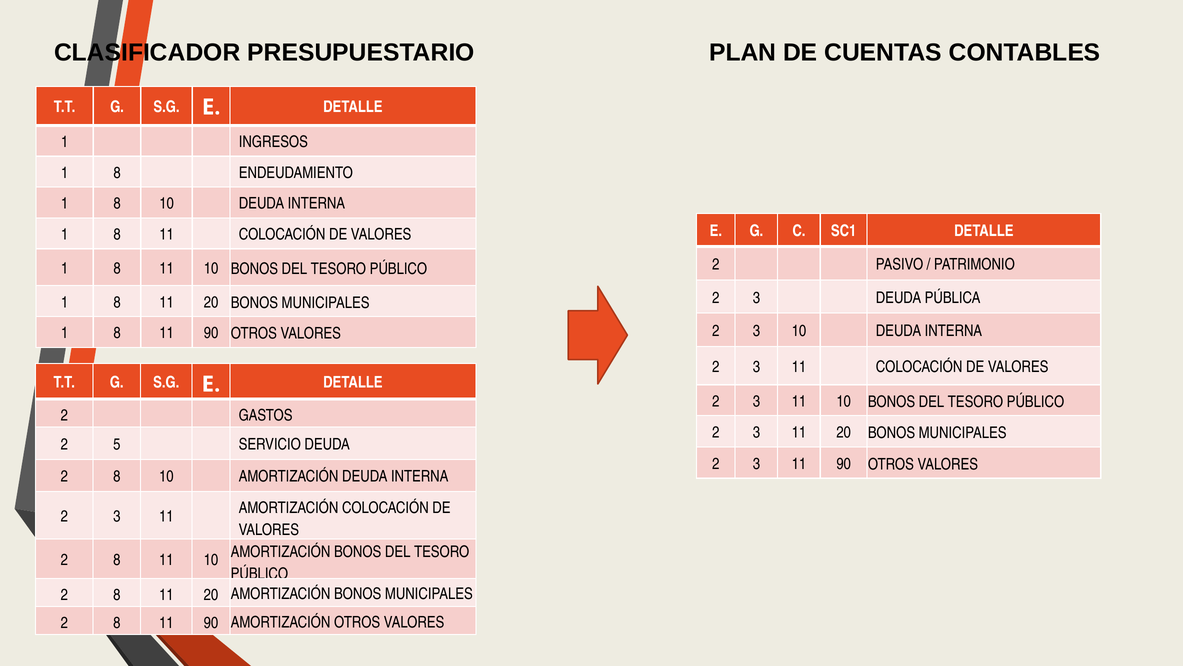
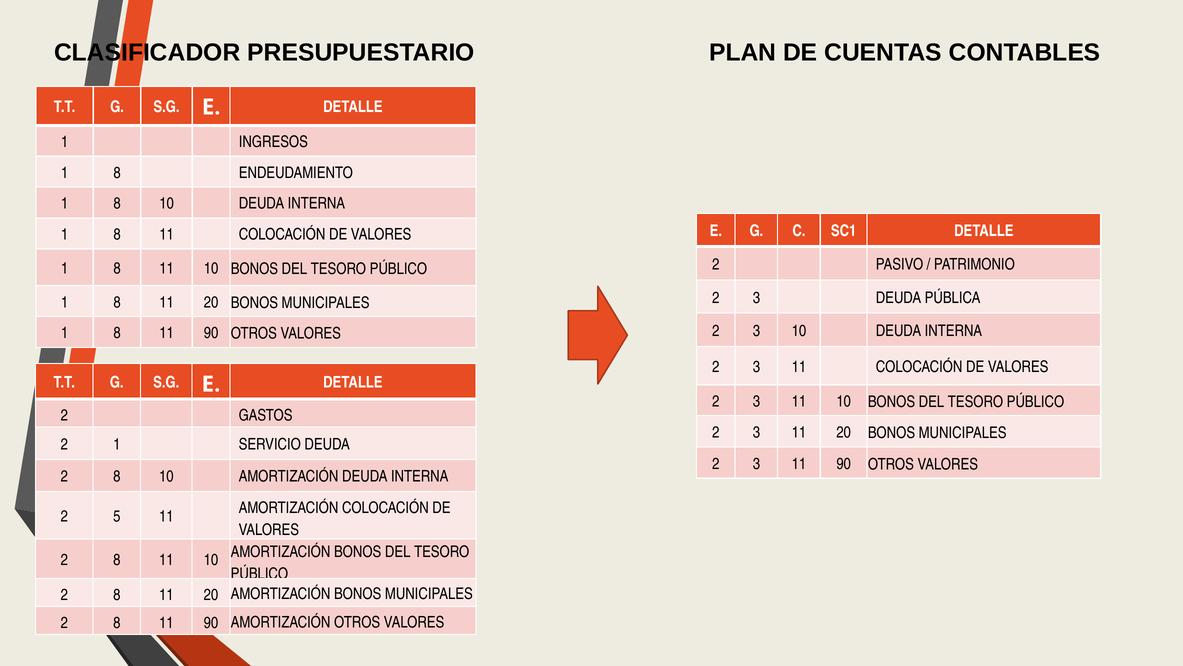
2 5: 5 -> 1
3 at (117, 516): 3 -> 5
